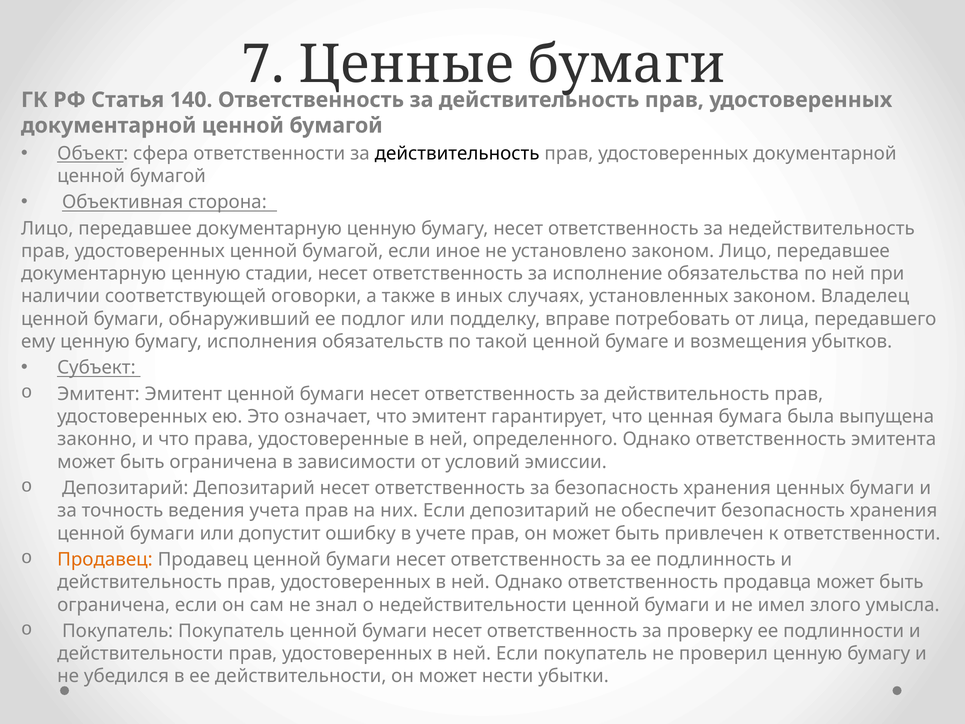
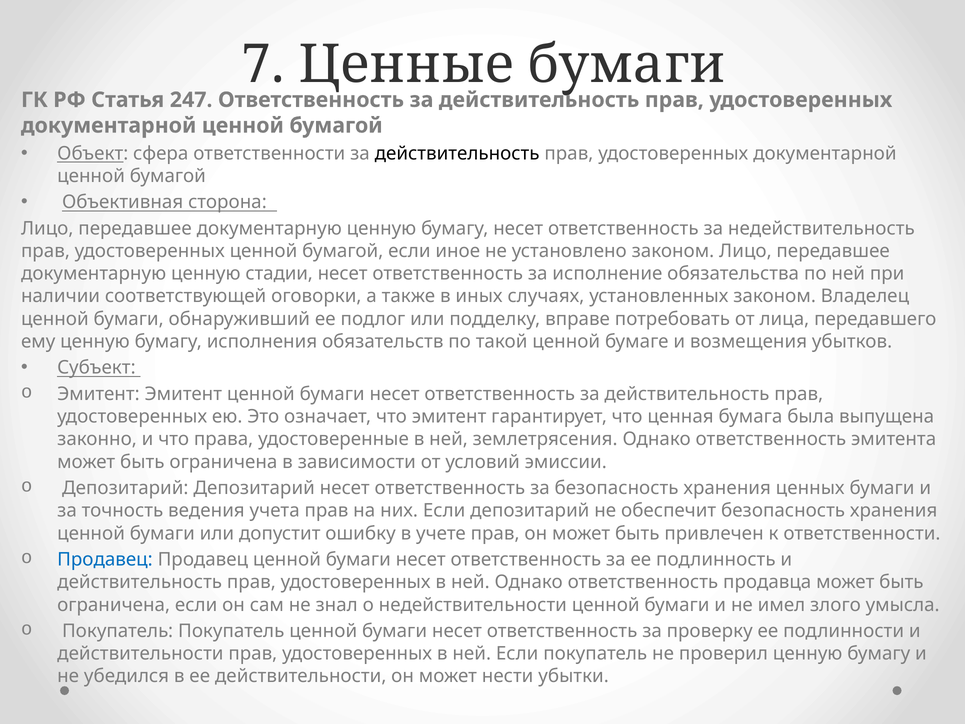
140: 140 -> 247
определенного: определенного -> землетрясения
Продавец at (105, 559) colour: orange -> blue
